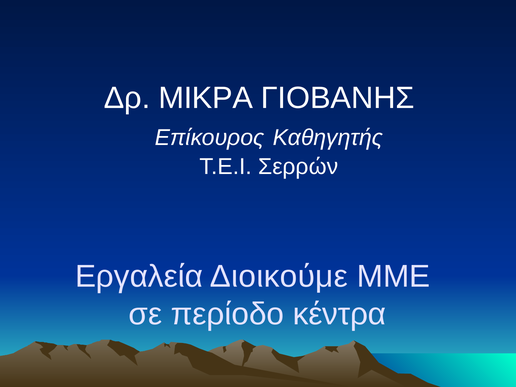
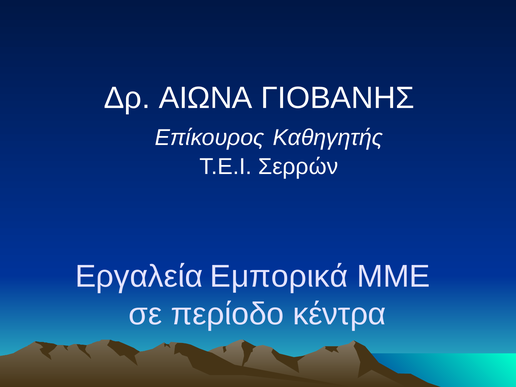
ΜΙΚΡΑ: ΜΙΚΡΑ -> ΑΙΩΝΑ
Διοικούμε: Διοικούμε -> Εμπορικά
